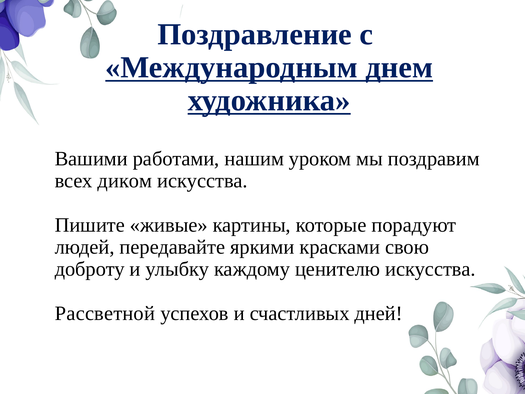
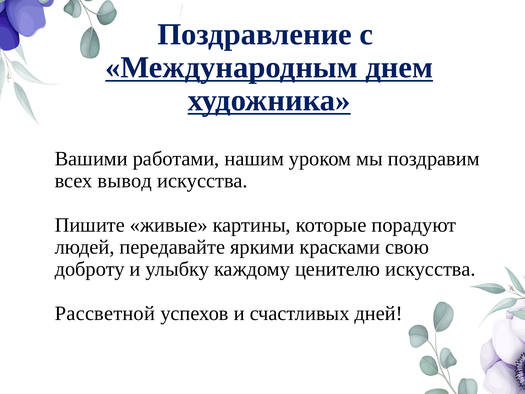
диком: диком -> вывод
